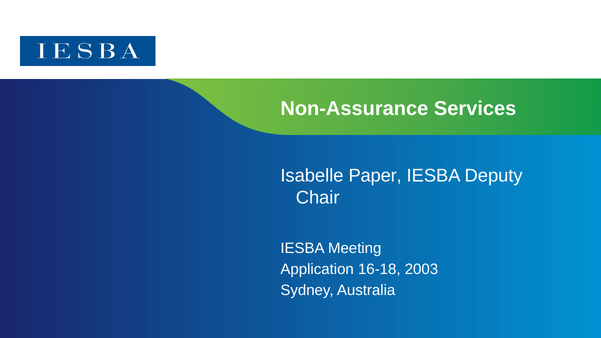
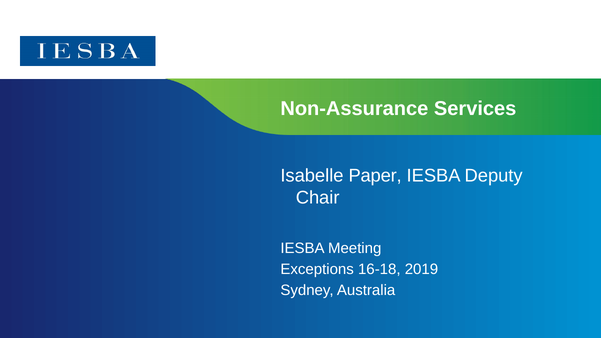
Application: Application -> Exceptions
2003: 2003 -> 2019
